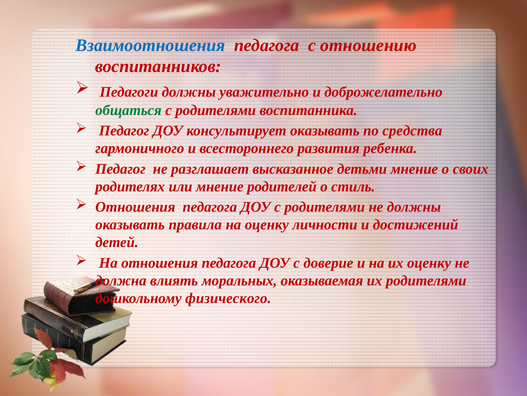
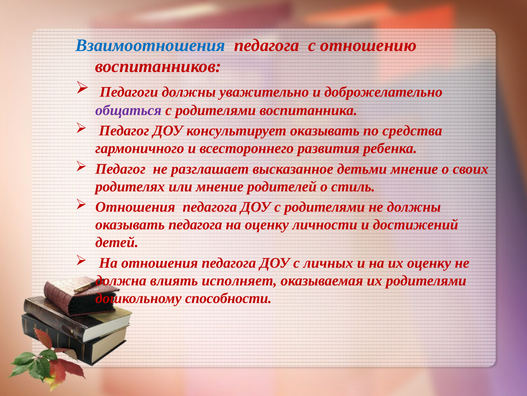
общаться colour: green -> purple
оказывать правила: правила -> педагога
доверие: доверие -> личных
моральных: моральных -> исполняет
физического: физического -> способности
